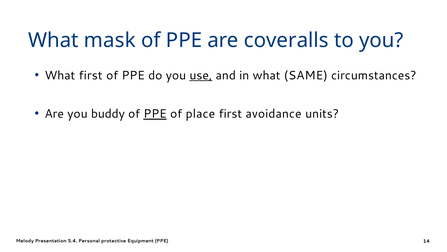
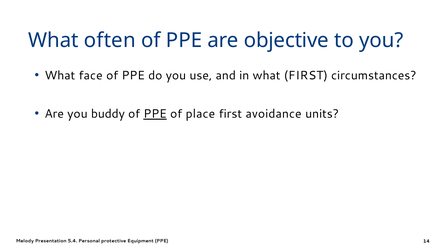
mask: mask -> often
coveralls: coveralls -> objective
What first: first -> face
use underline: present -> none
what SAME: SAME -> FIRST
